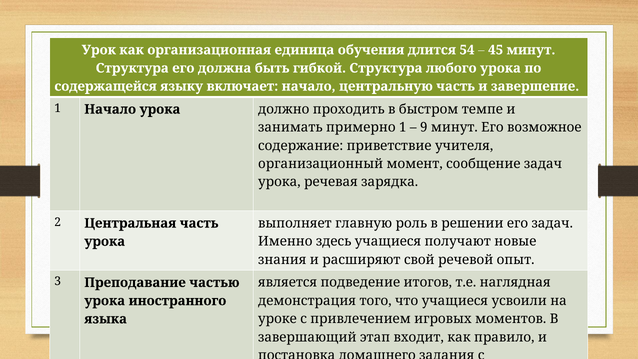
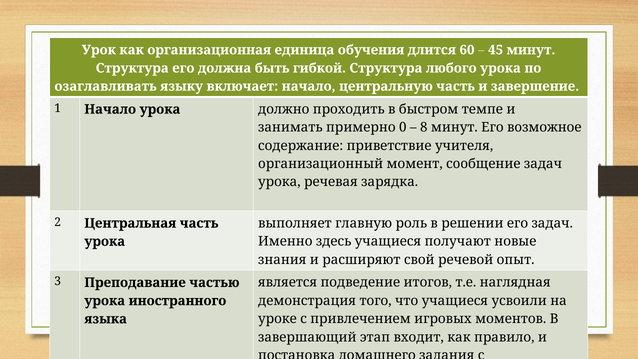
54: 54 -> 60
содержащейся: содержащейся -> озаглавливать
примерно 1: 1 -> 0
9: 9 -> 8
